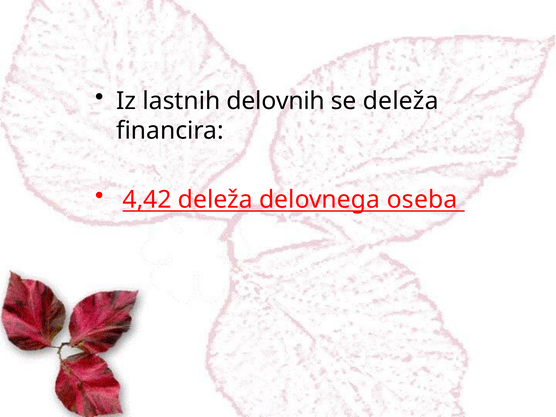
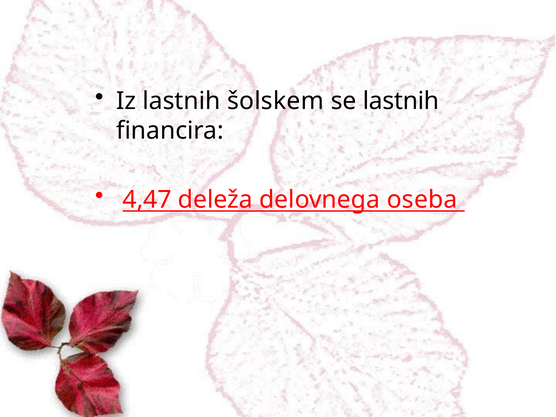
delovnih: delovnih -> šolskem
se deleža: deleža -> lastnih
4,42: 4,42 -> 4,47
